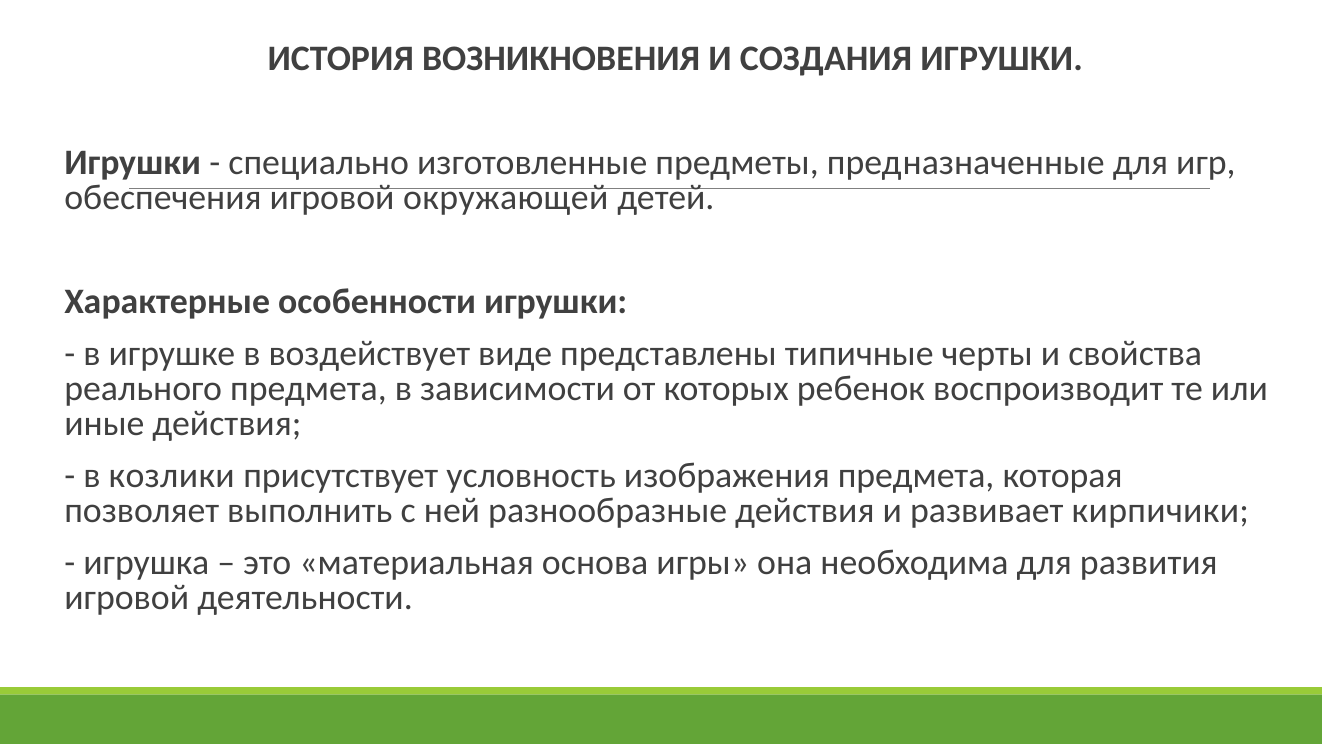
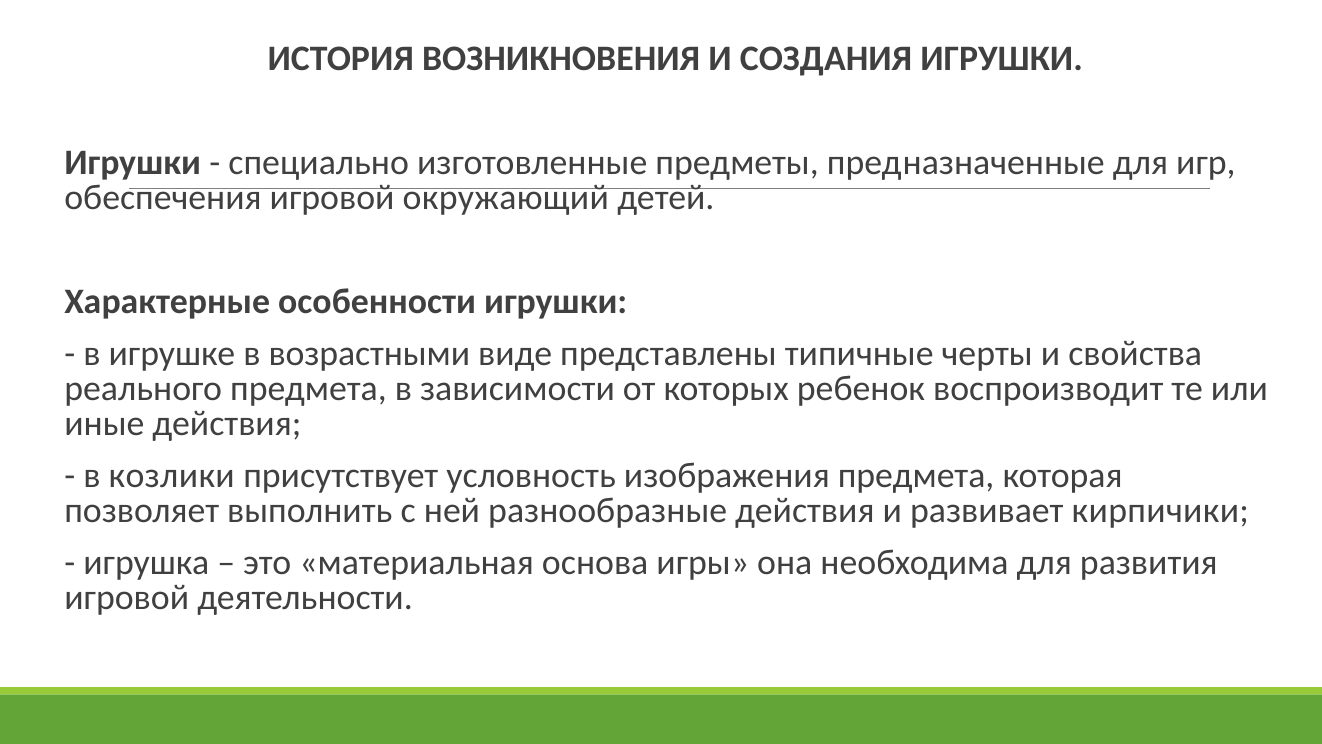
окружающей: окружающей -> окружающий
воздействует: воздействует -> возрастными
